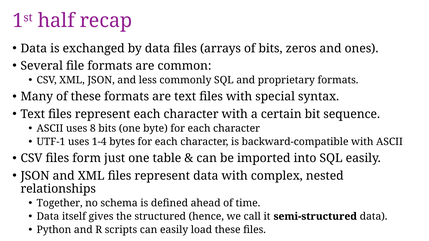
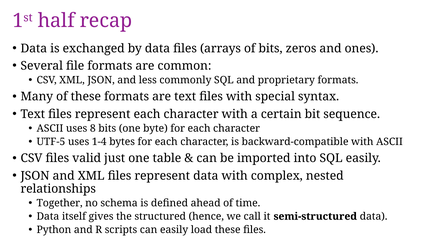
UTF-1: UTF-1 -> UTF-5
form: form -> valid
